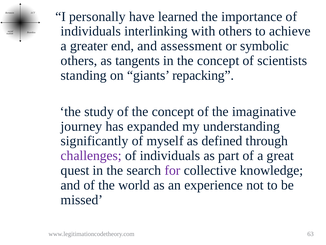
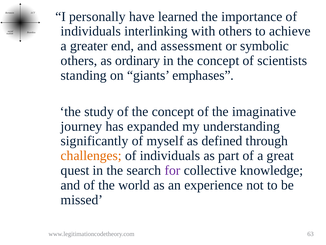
tangents: tangents -> ordinary
repacking: repacking -> emphases
challenges colour: purple -> orange
